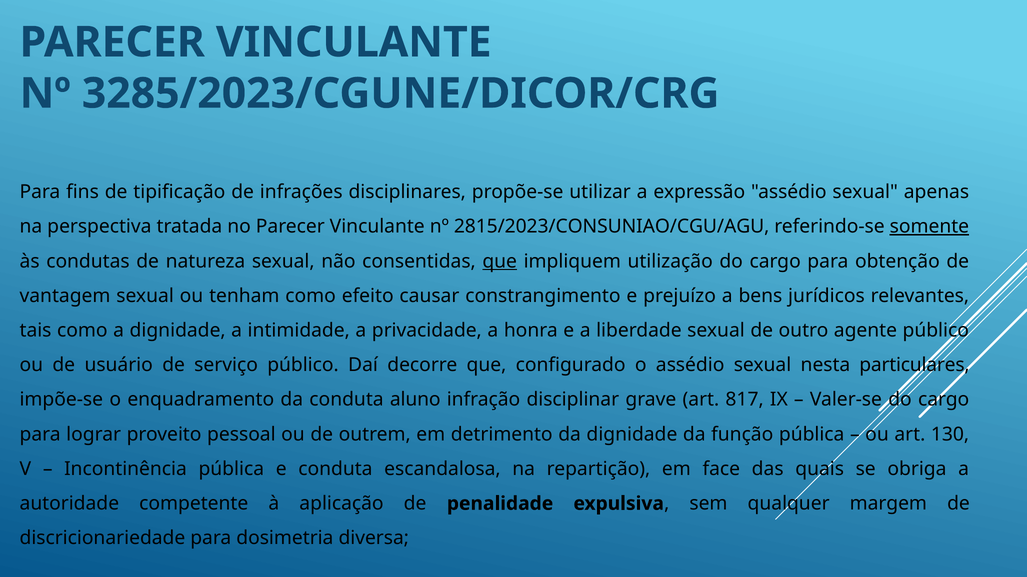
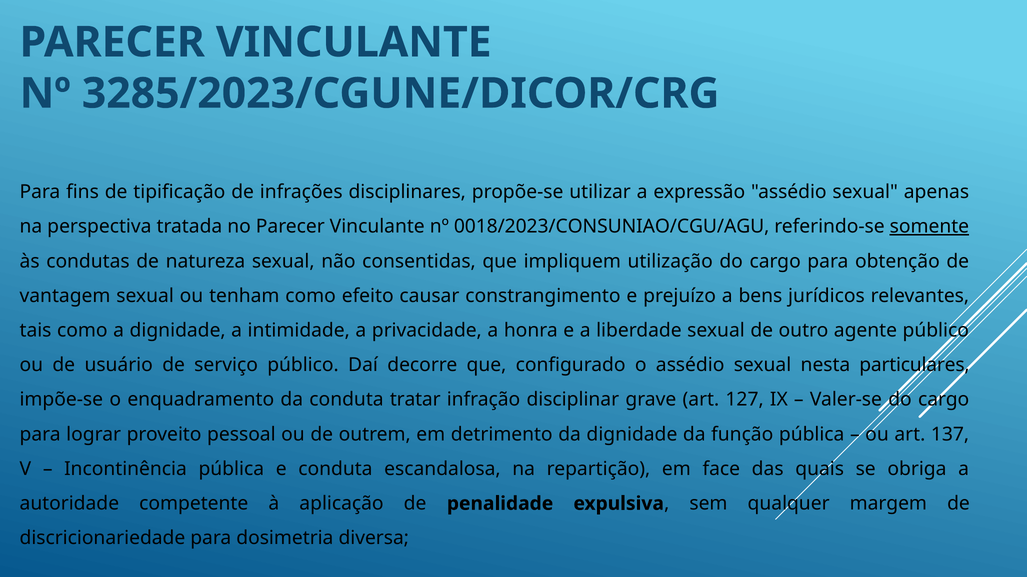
2815/2023/CONSUNIAO/CGU/AGU: 2815/2023/CONSUNIAO/CGU/AGU -> 0018/2023/CONSUNIAO/CGU/AGU
que at (500, 261) underline: present -> none
aluno: aluno -> tratar
817: 817 -> 127
130: 130 -> 137
